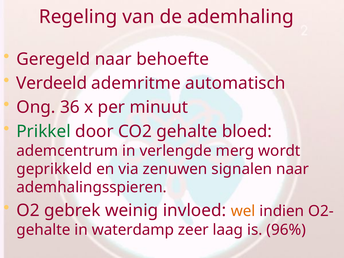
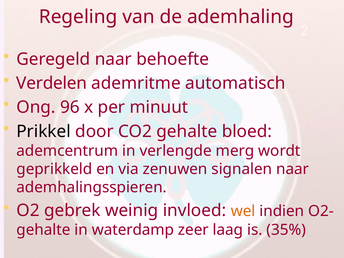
Verdeeld: Verdeeld -> Verdelen
36: 36 -> 96
Prikkel colour: green -> black
96%: 96% -> 35%
